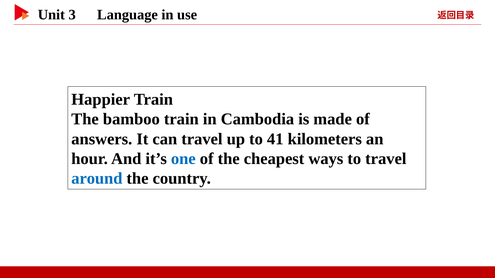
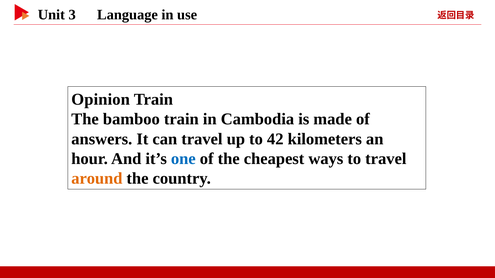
Happier: Happier -> Opinion
41: 41 -> 42
around colour: blue -> orange
